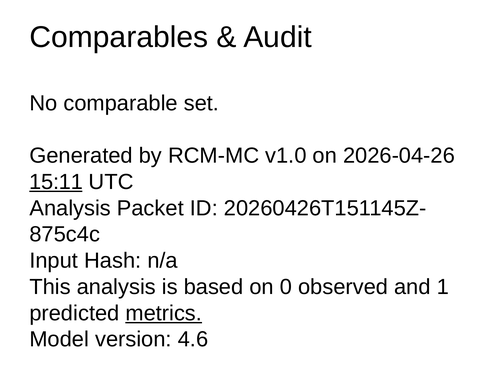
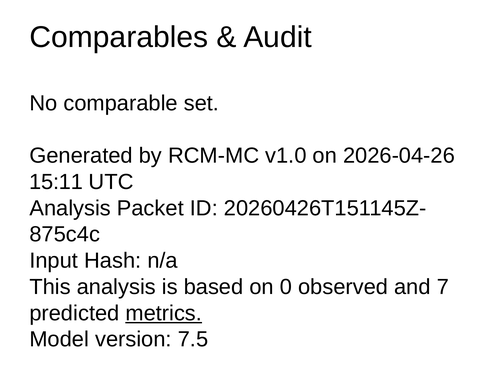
15:11 underline: present -> none
1: 1 -> 7
4.6: 4.6 -> 7.5
